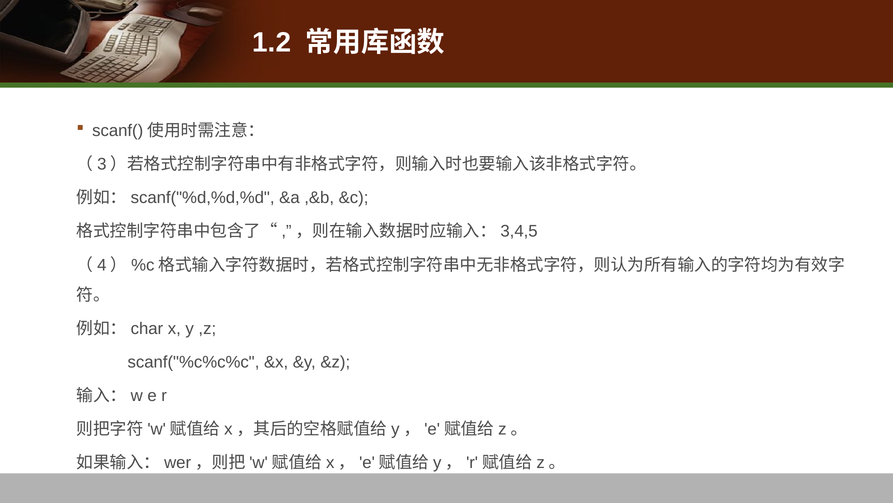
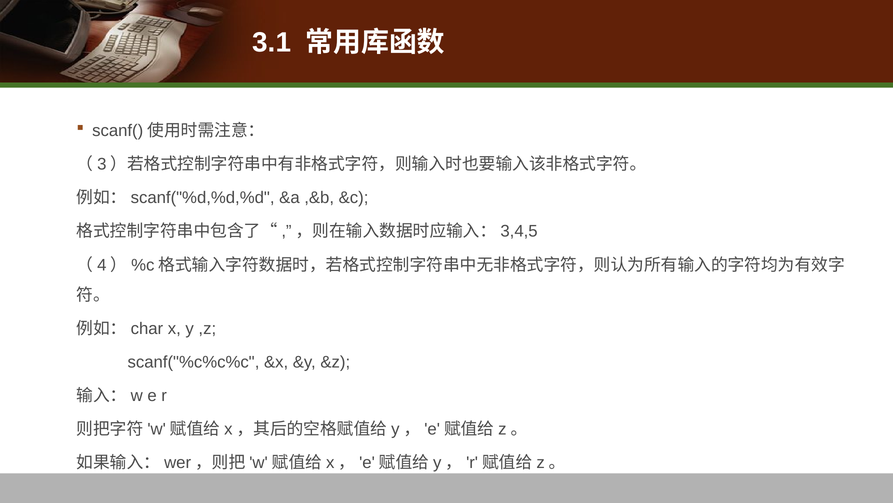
1.2: 1.2 -> 3.1
